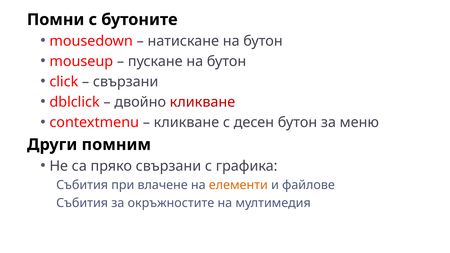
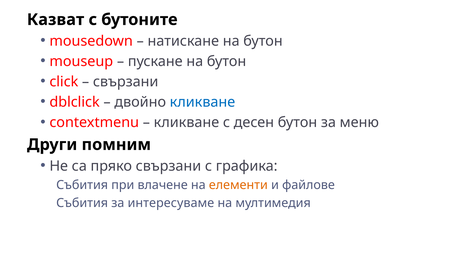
Помни: Помни -> Казват
кликване at (202, 102) colour: red -> blue
окръжностите: окръжностите -> интересуваме
